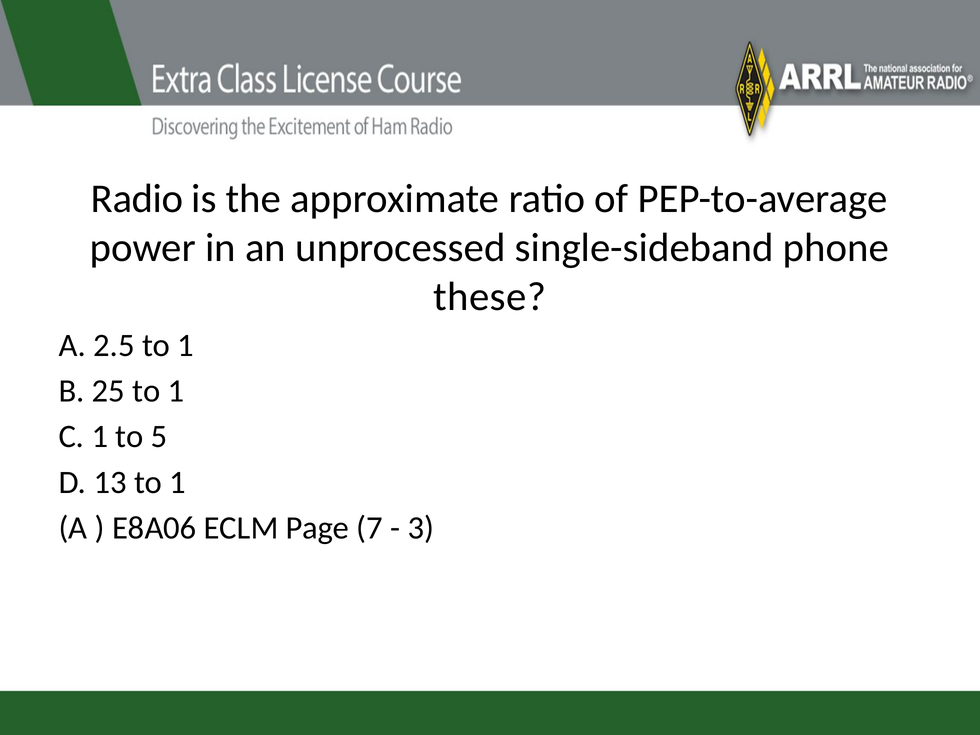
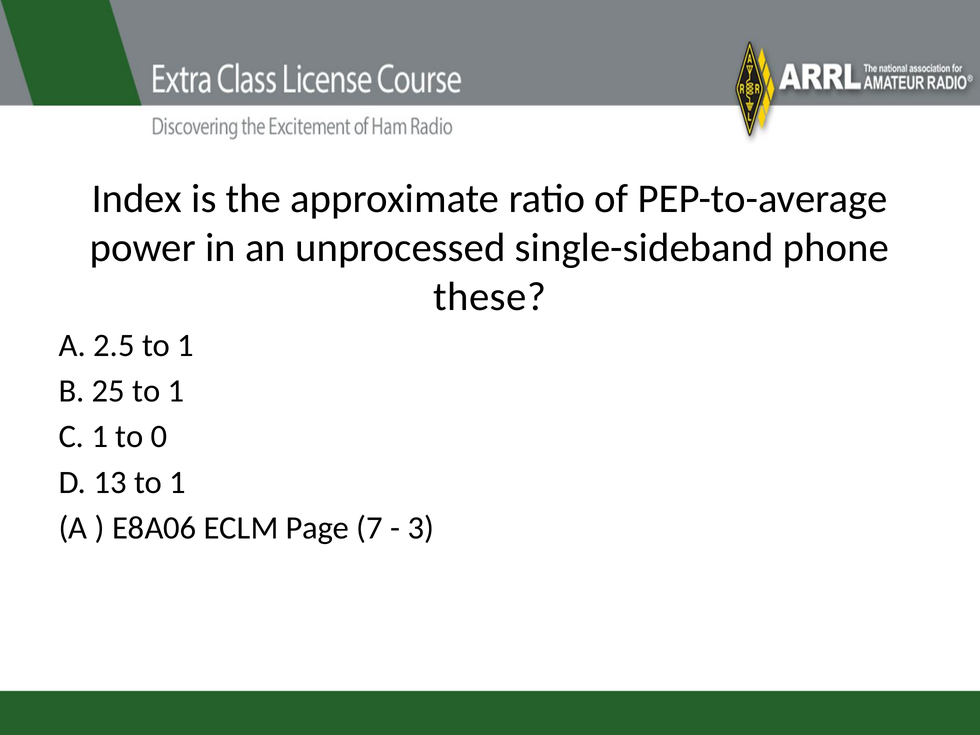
Radio: Radio -> Index
5: 5 -> 0
